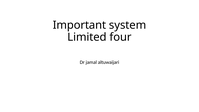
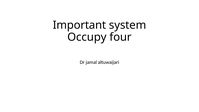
Limited: Limited -> Occupy
